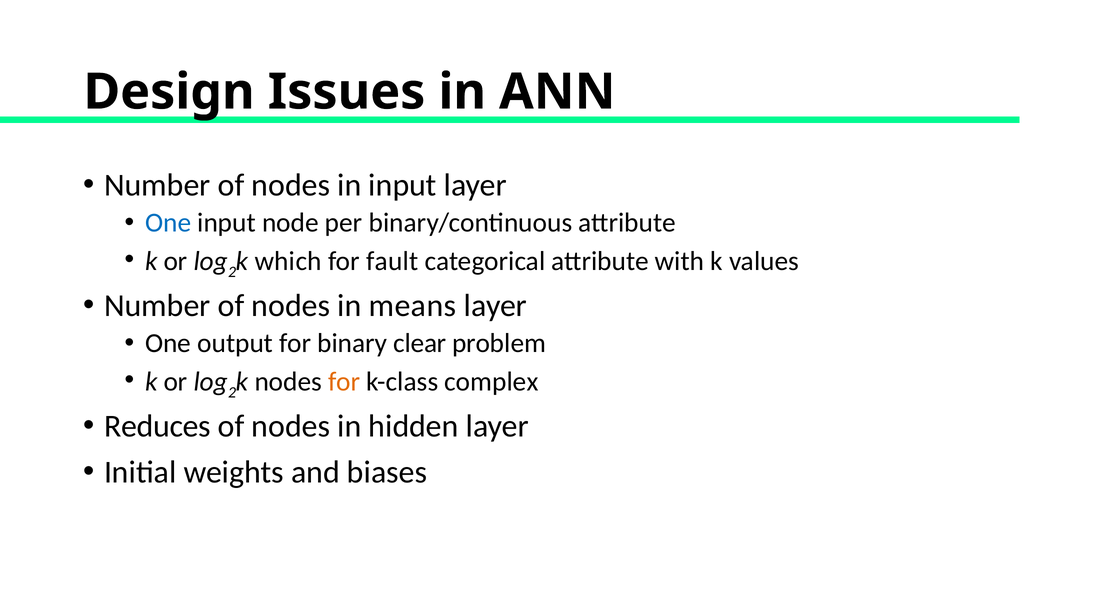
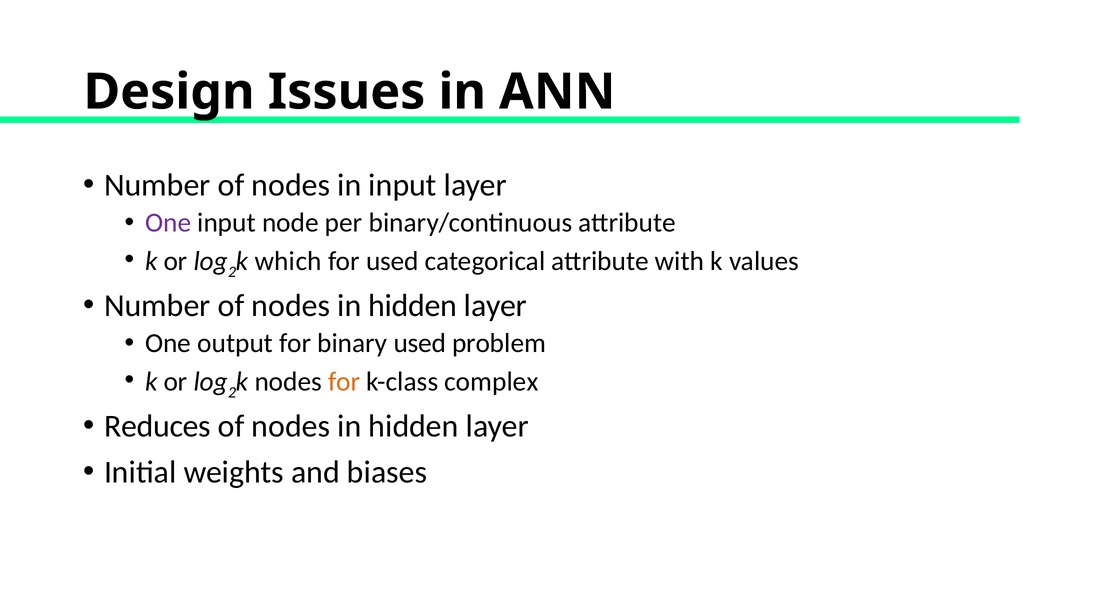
One at (168, 223) colour: blue -> purple
for fault: fault -> used
means at (412, 306): means -> hidden
binary clear: clear -> used
